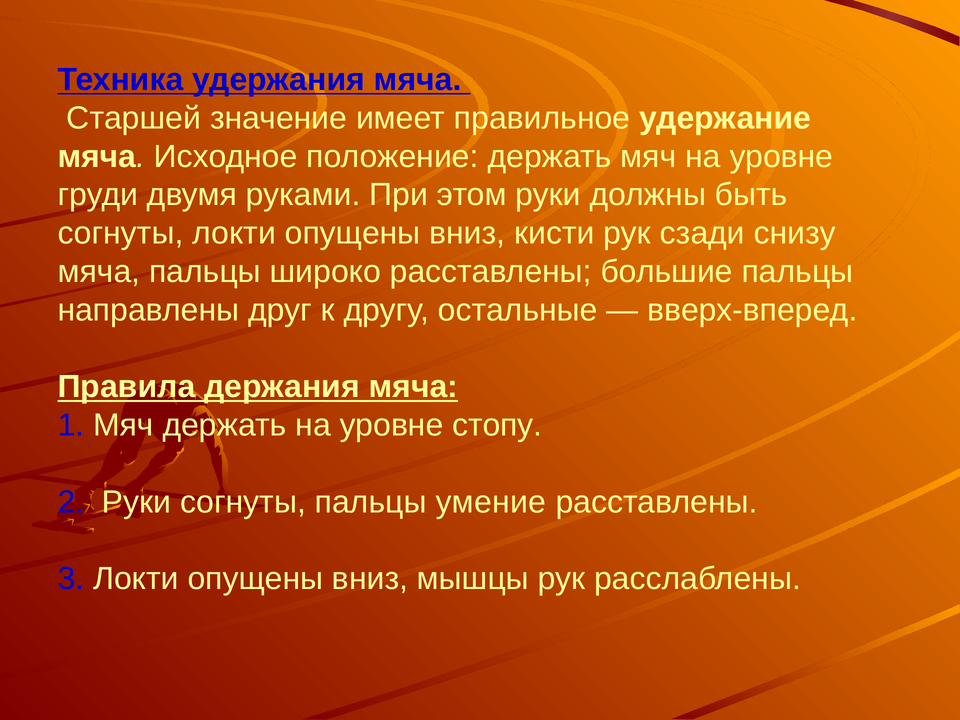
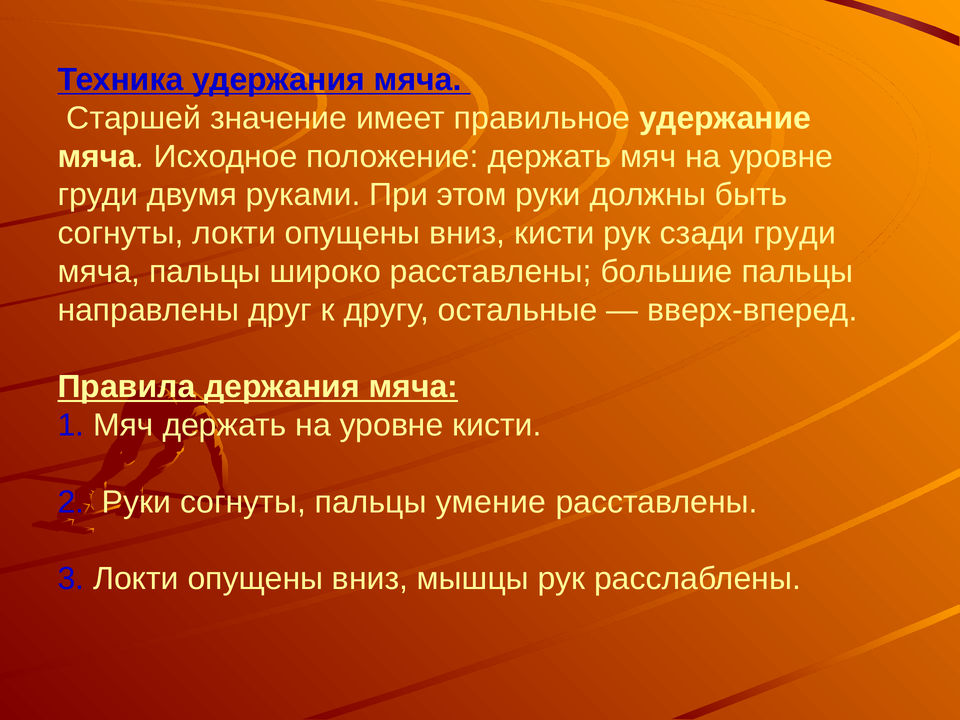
сзади снизу: снизу -> груди
уровне стопу: стопу -> кисти
